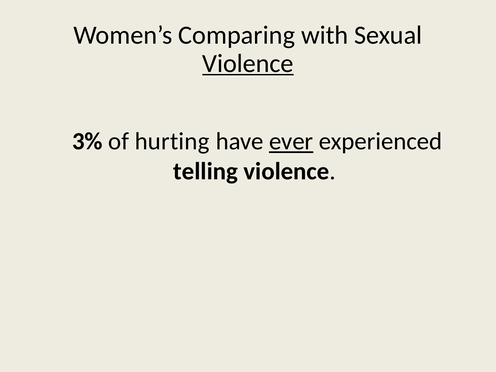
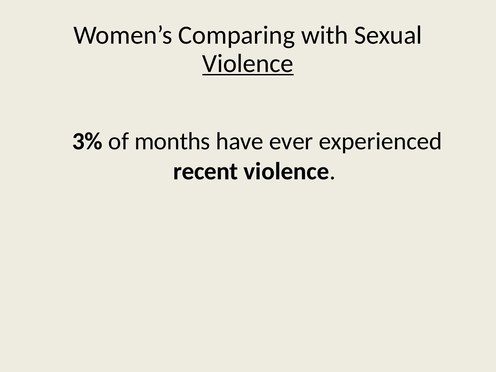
hurting: hurting -> months
ever underline: present -> none
telling: telling -> recent
